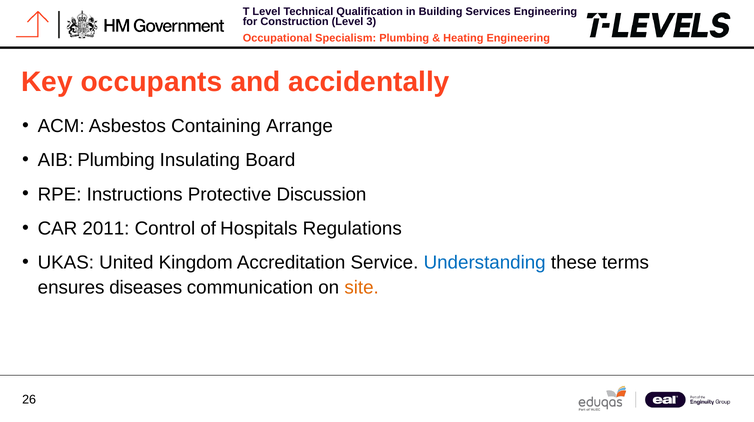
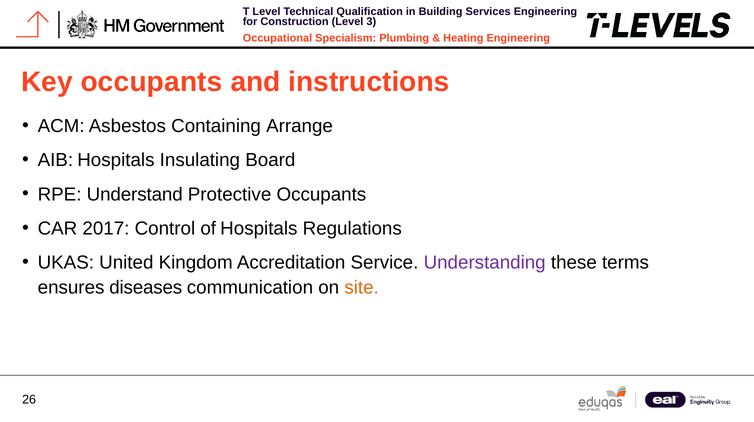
accidentally: accidentally -> instructions
AIB Plumbing: Plumbing -> Hospitals
Instructions: Instructions -> Understand
Protective Discussion: Discussion -> Occupants
2011: 2011 -> 2017
Understanding colour: blue -> purple
